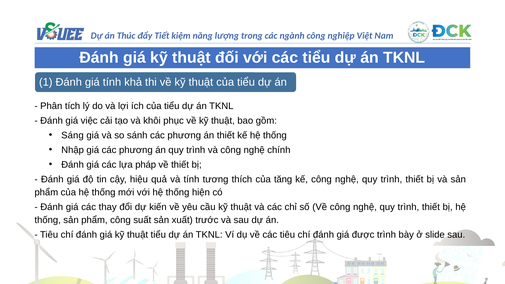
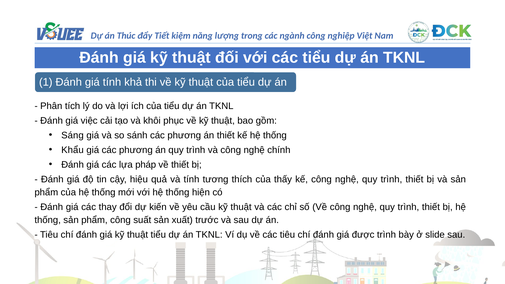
Nhập: Nhập -> Khẩu
tăng: tăng -> thấy
